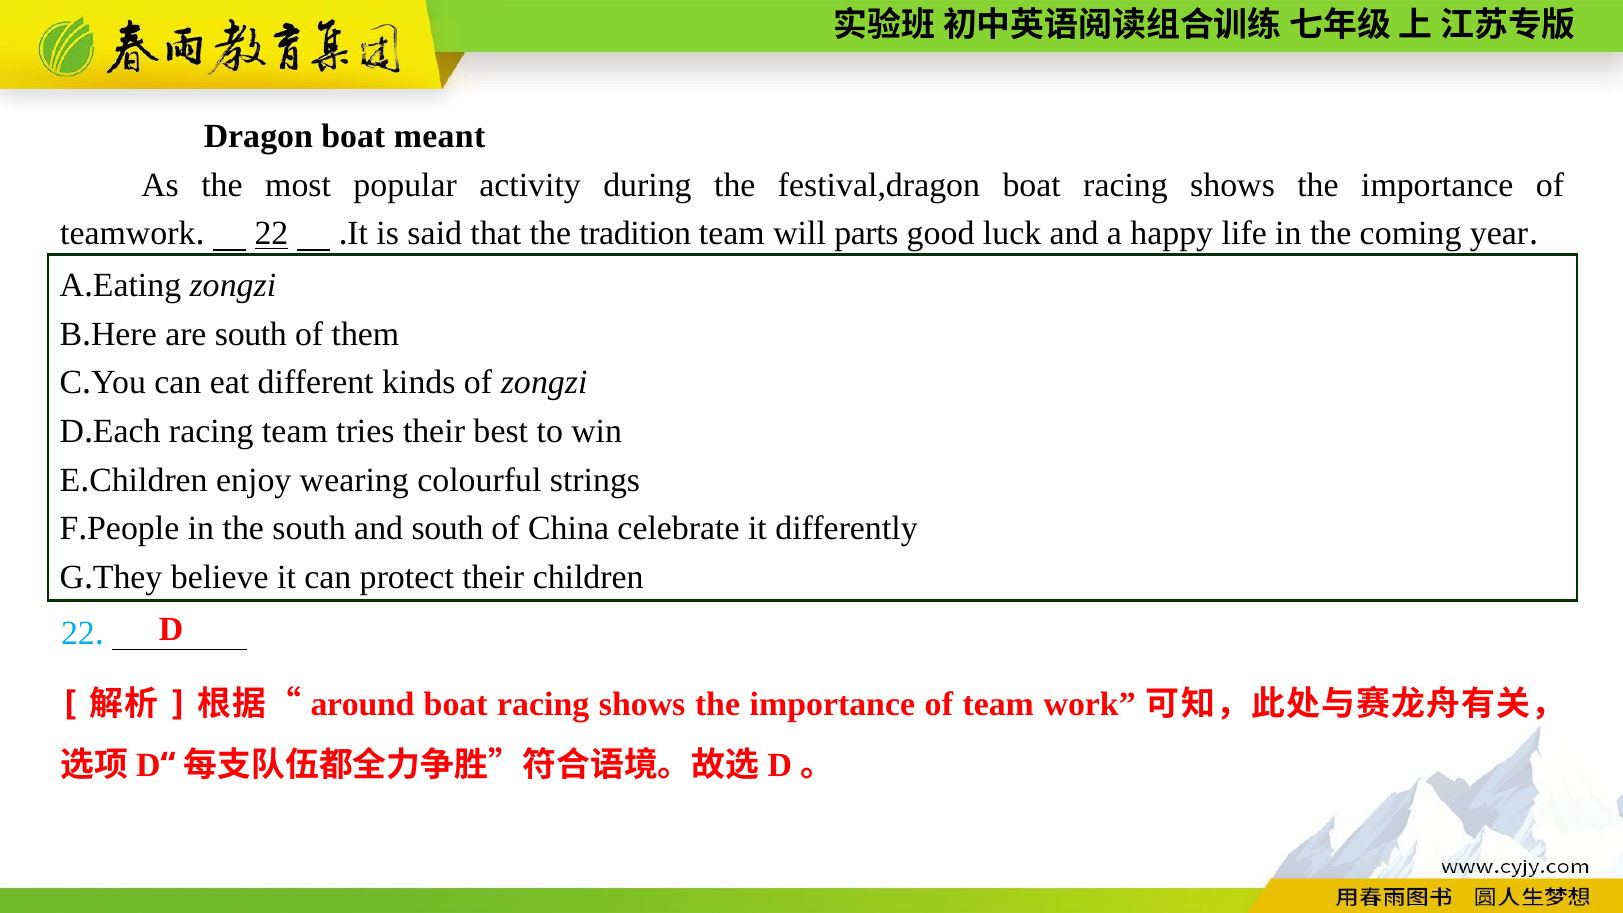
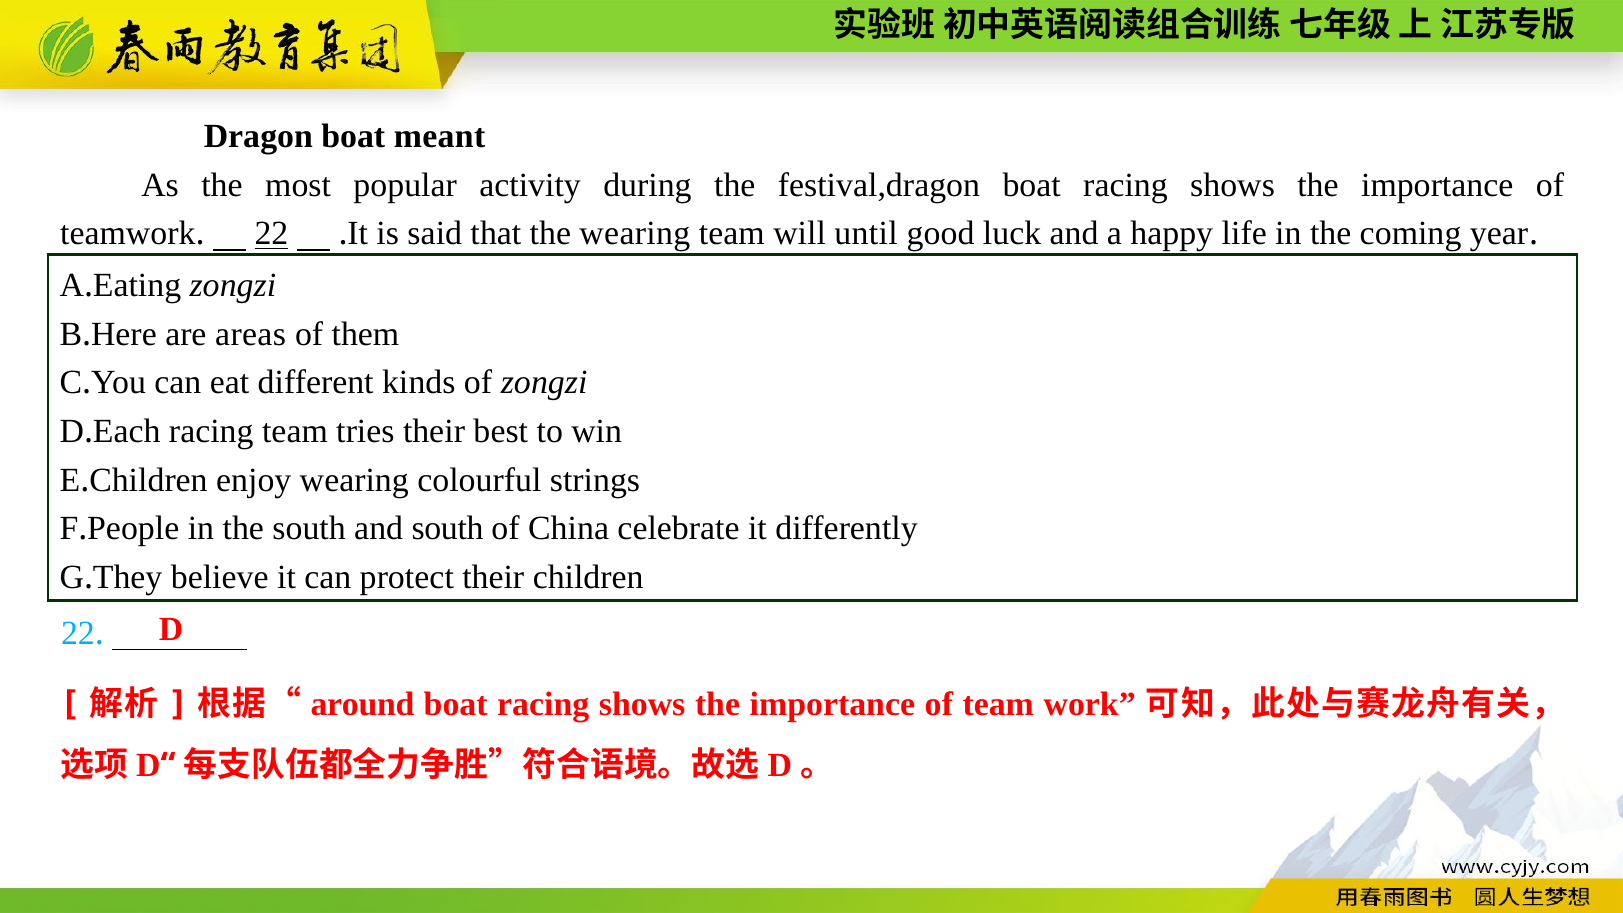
the tradition: tradition -> wearing
parts: parts -> until
are south: south -> areas
